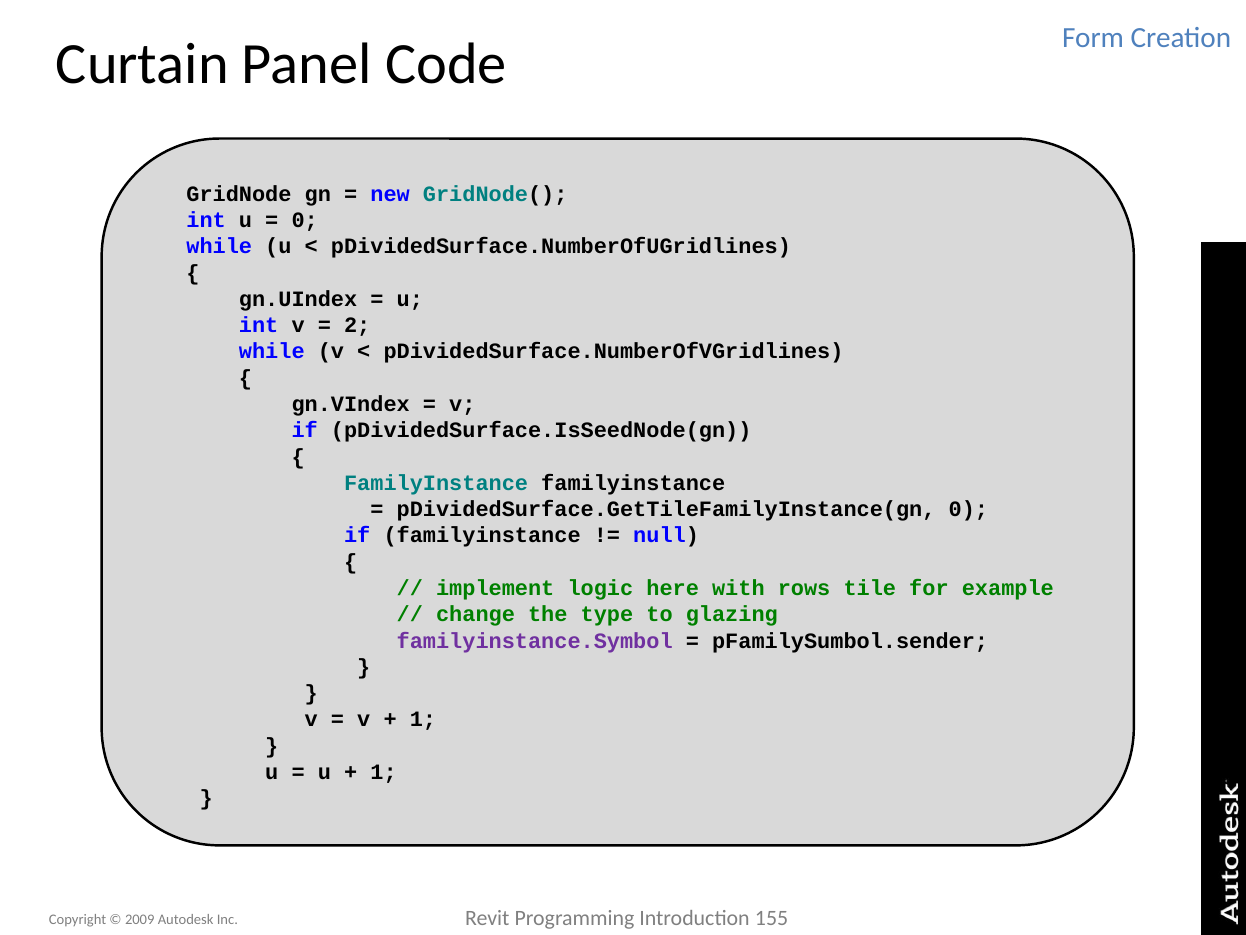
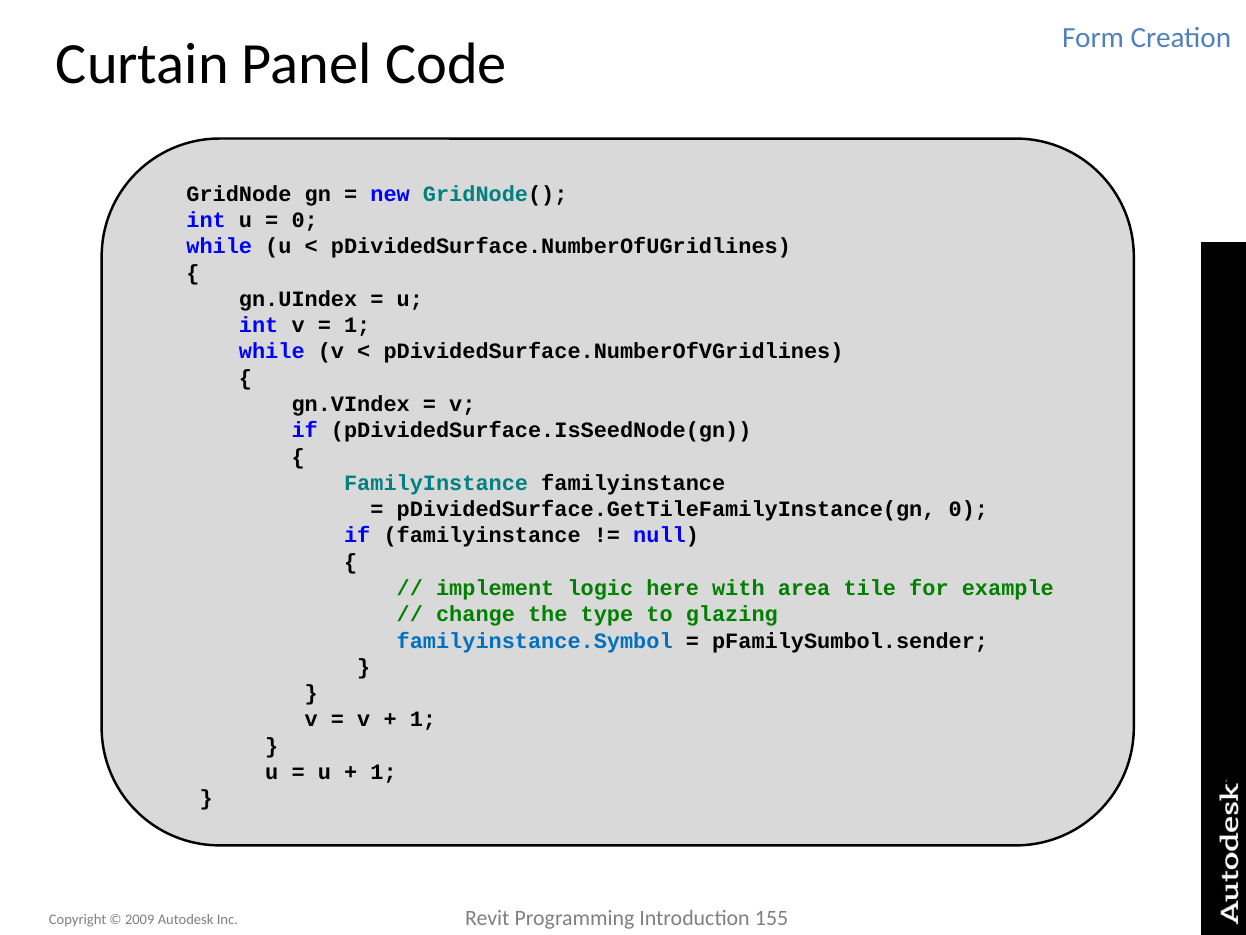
2 at (357, 325): 2 -> 1
rows: rows -> area
familyinstance.Symbol colour: purple -> blue
